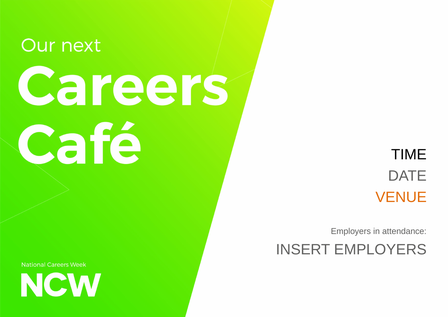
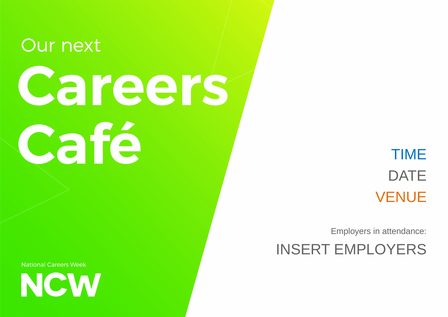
TIME colour: black -> blue
